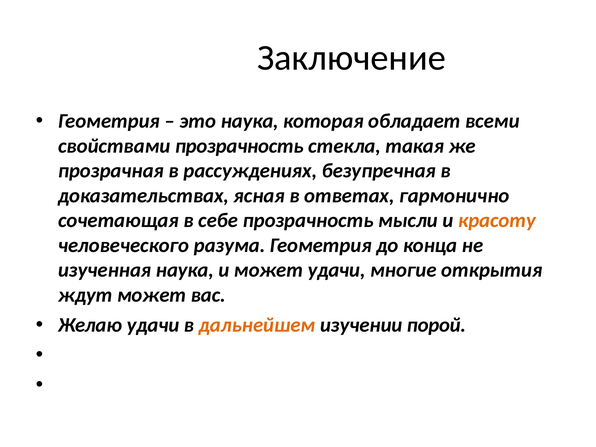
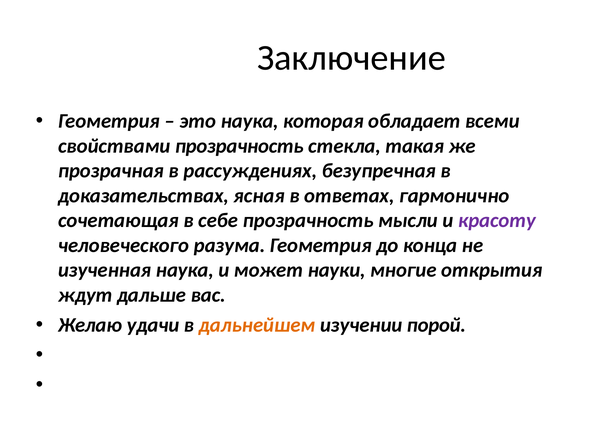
красоту colour: orange -> purple
может удачи: удачи -> науки
ждут может: может -> дальше
